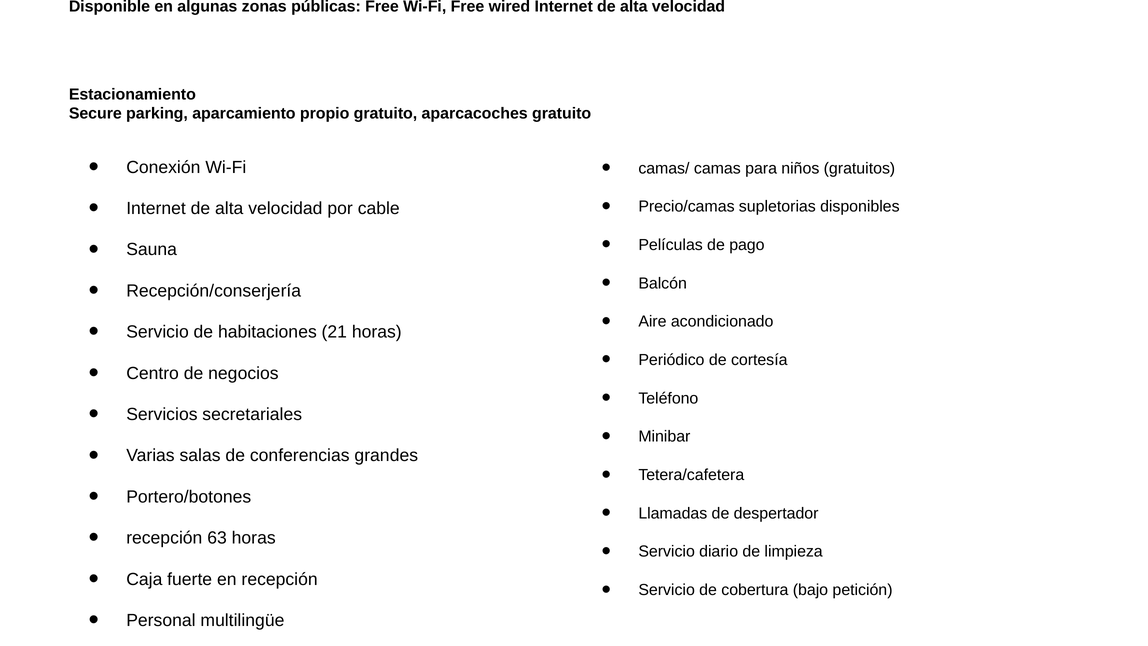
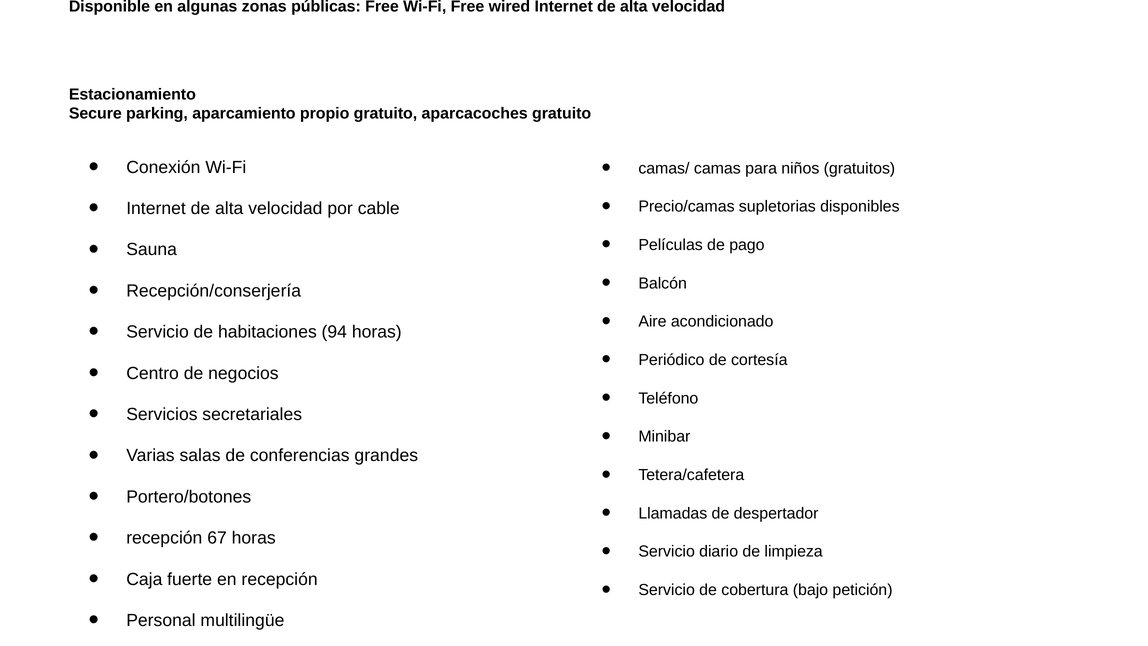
21: 21 -> 94
63: 63 -> 67
